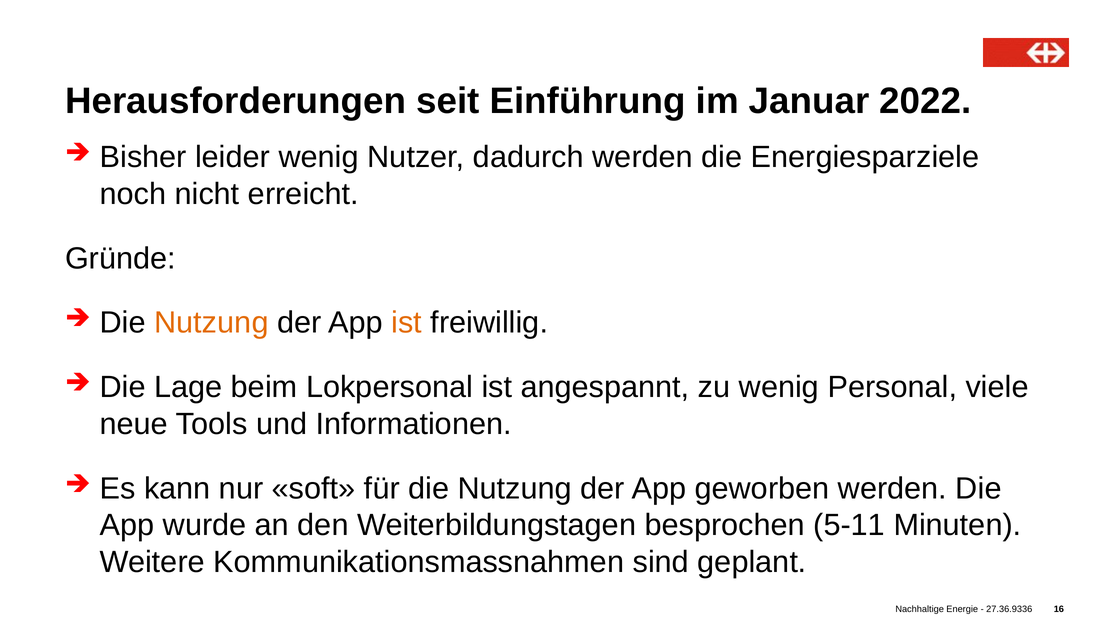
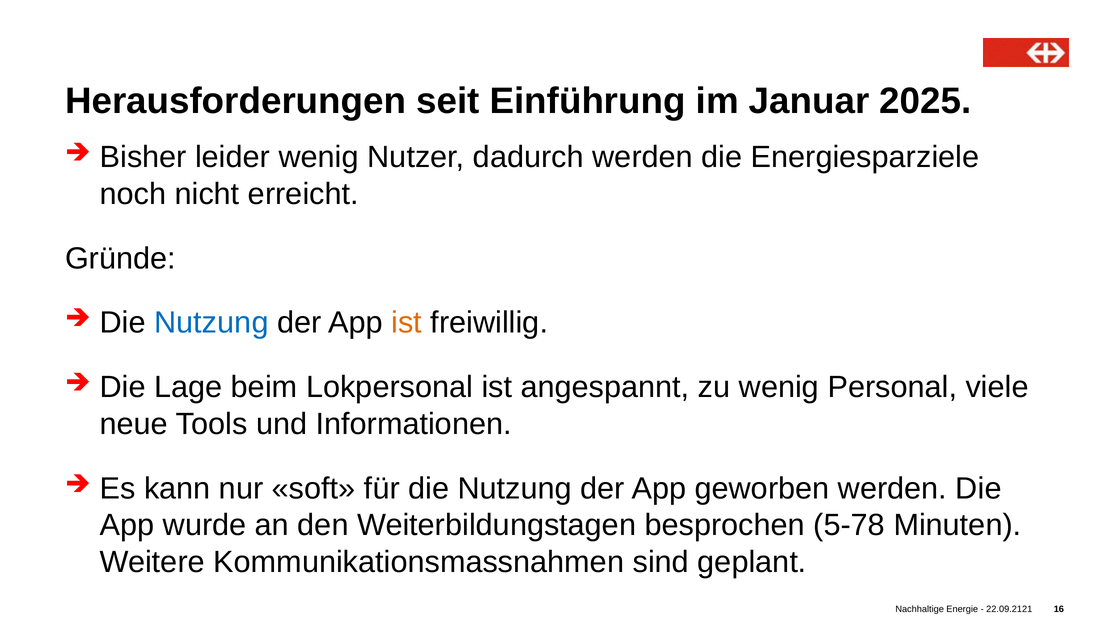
2022: 2022 -> 2025
Nutzung at (211, 323) colour: orange -> blue
5-11: 5-11 -> 5-78
27.36.9336: 27.36.9336 -> 22.09.2121
